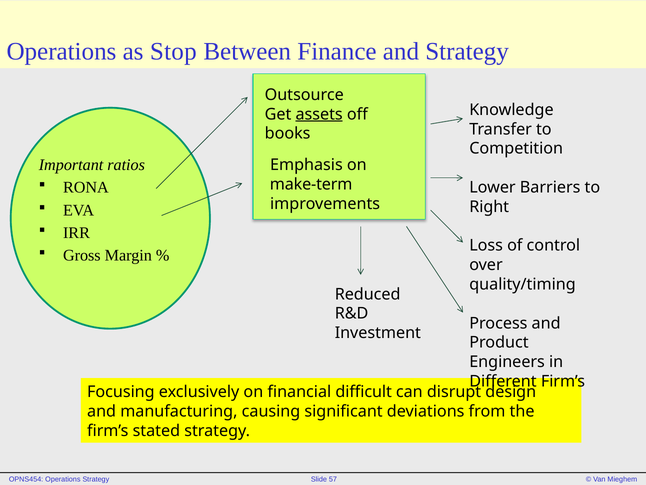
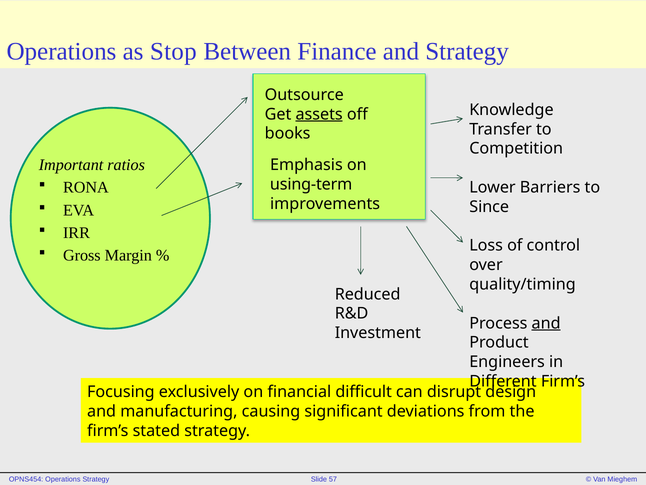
make-term: make-term -> using-term
Right: Right -> Since
and at (546, 323) underline: none -> present
